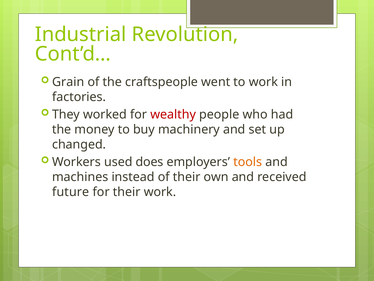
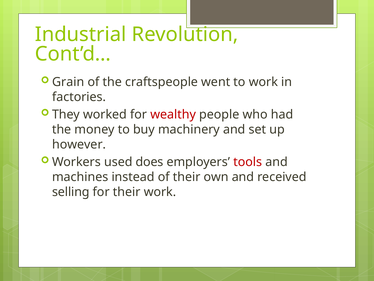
changed: changed -> however
tools colour: orange -> red
future: future -> selling
